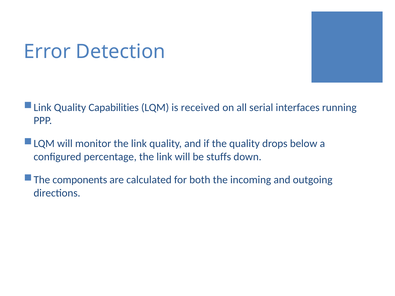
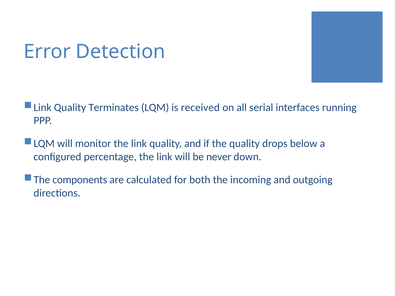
Capabilities: Capabilities -> Terminates
stuffs: stuffs -> never
